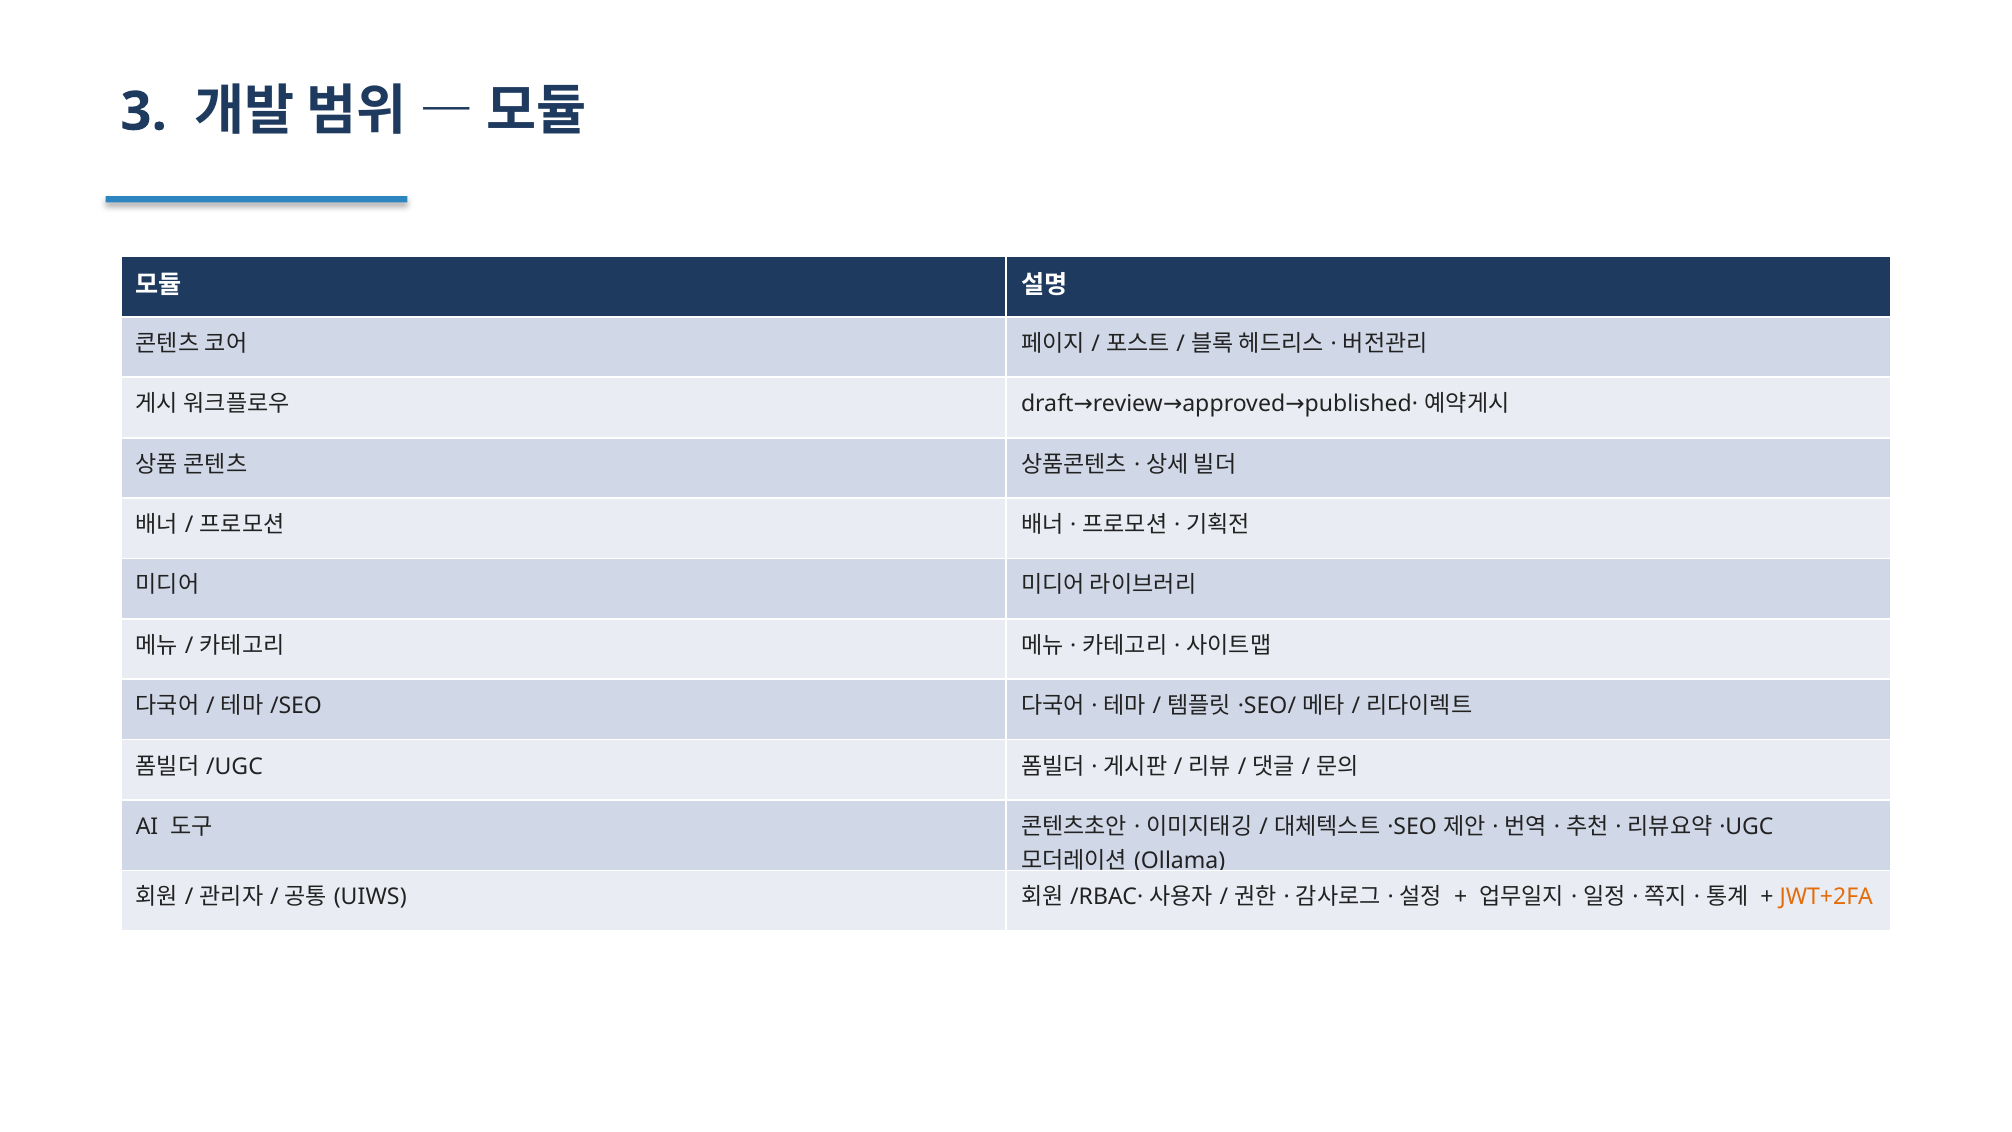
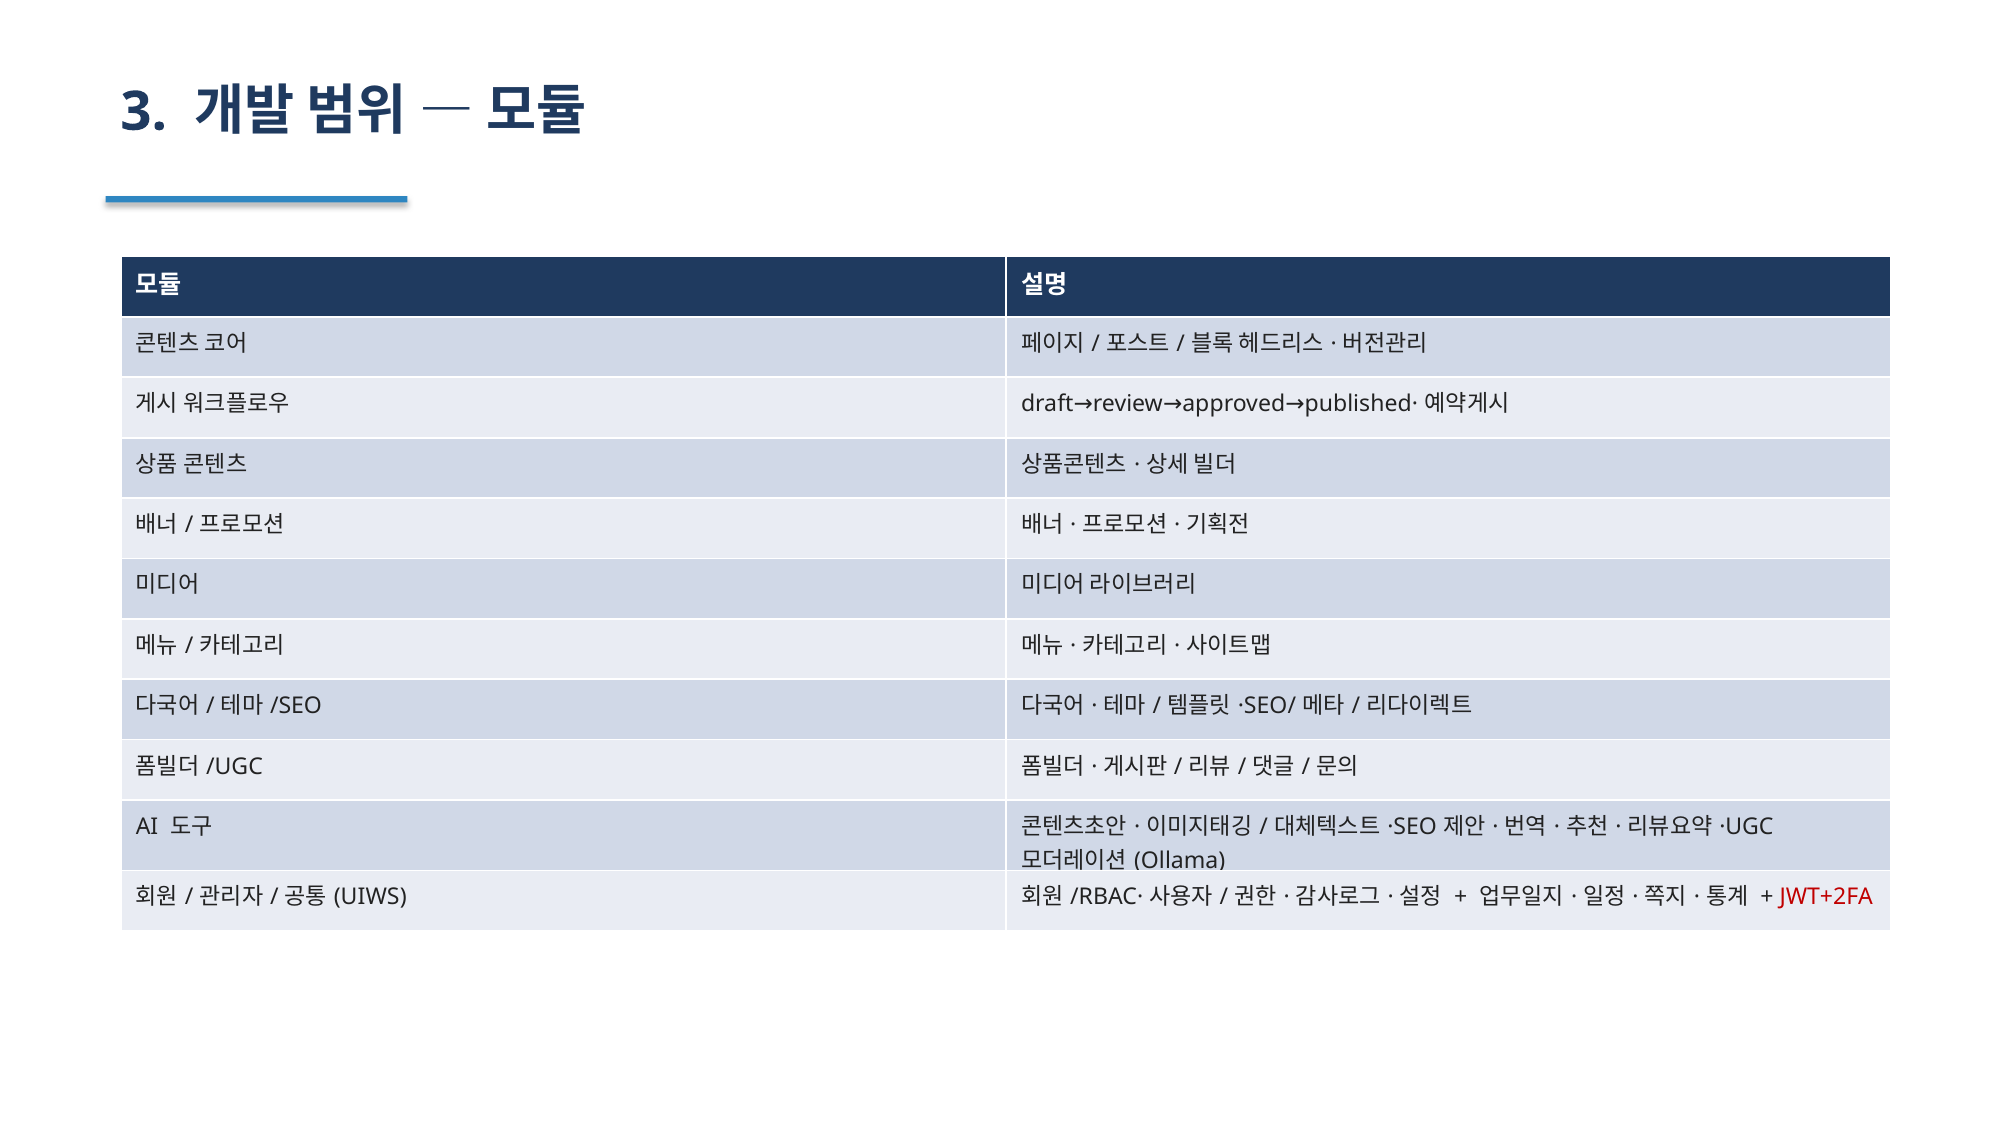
JWT+2FA colour: orange -> red
